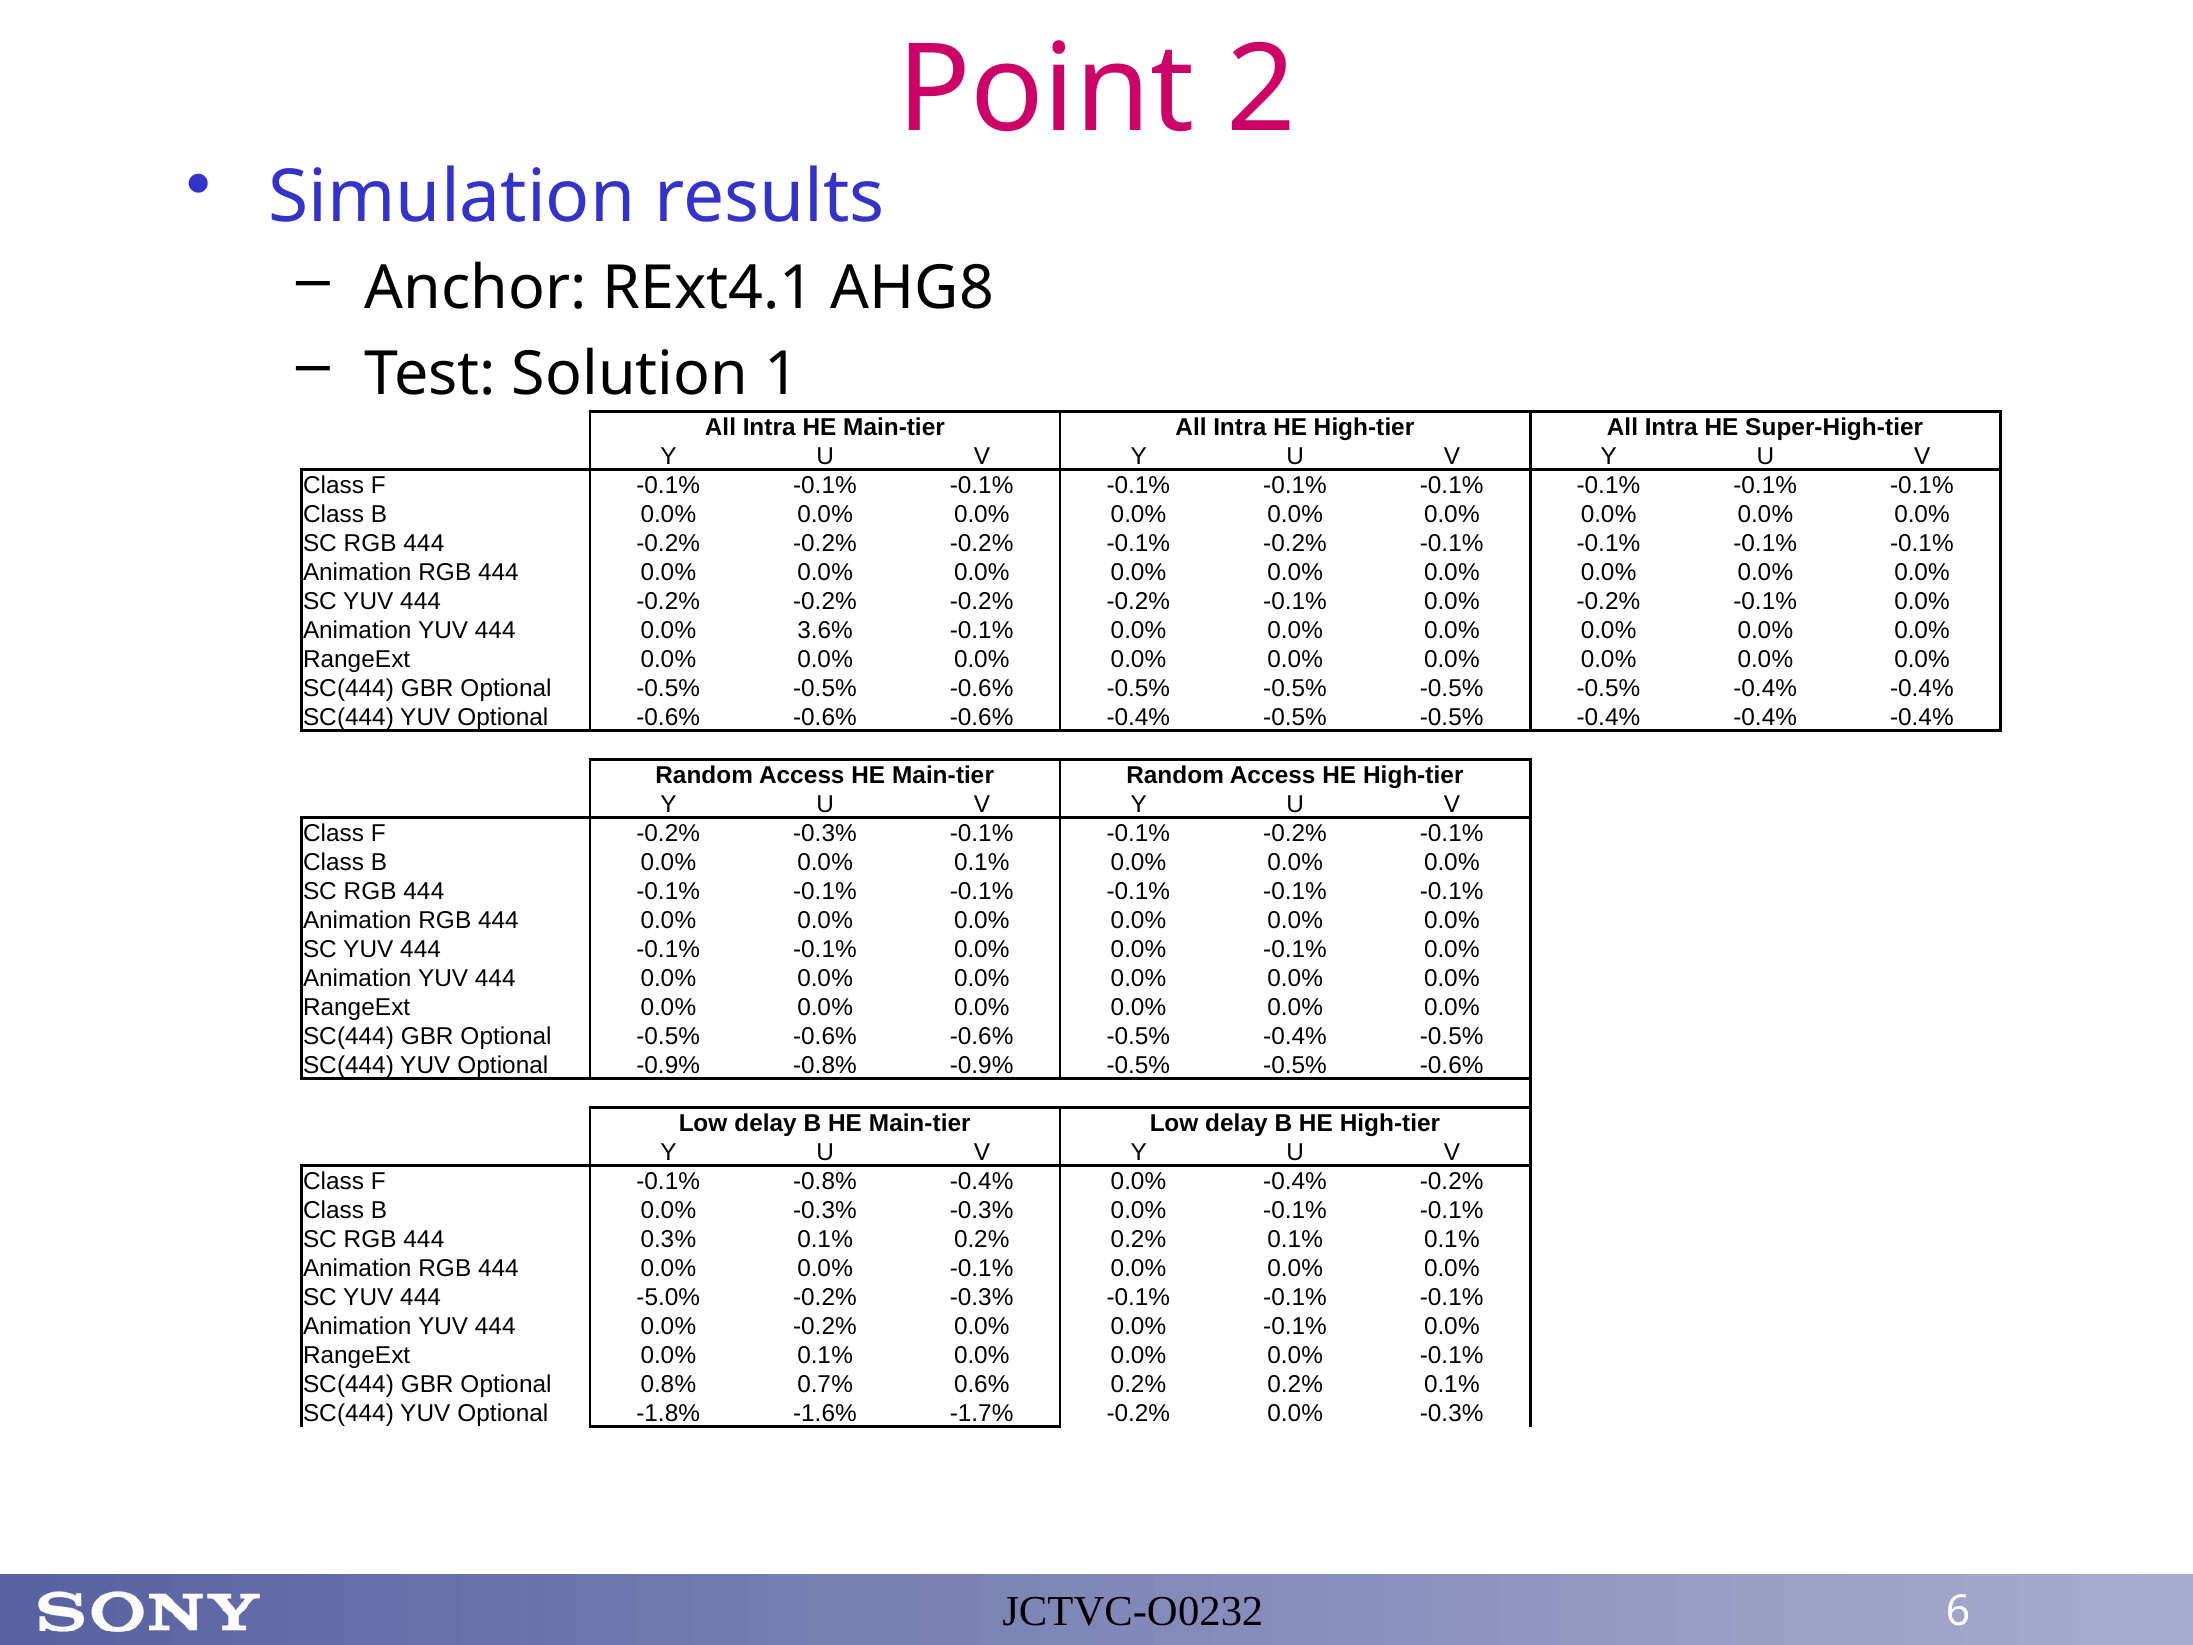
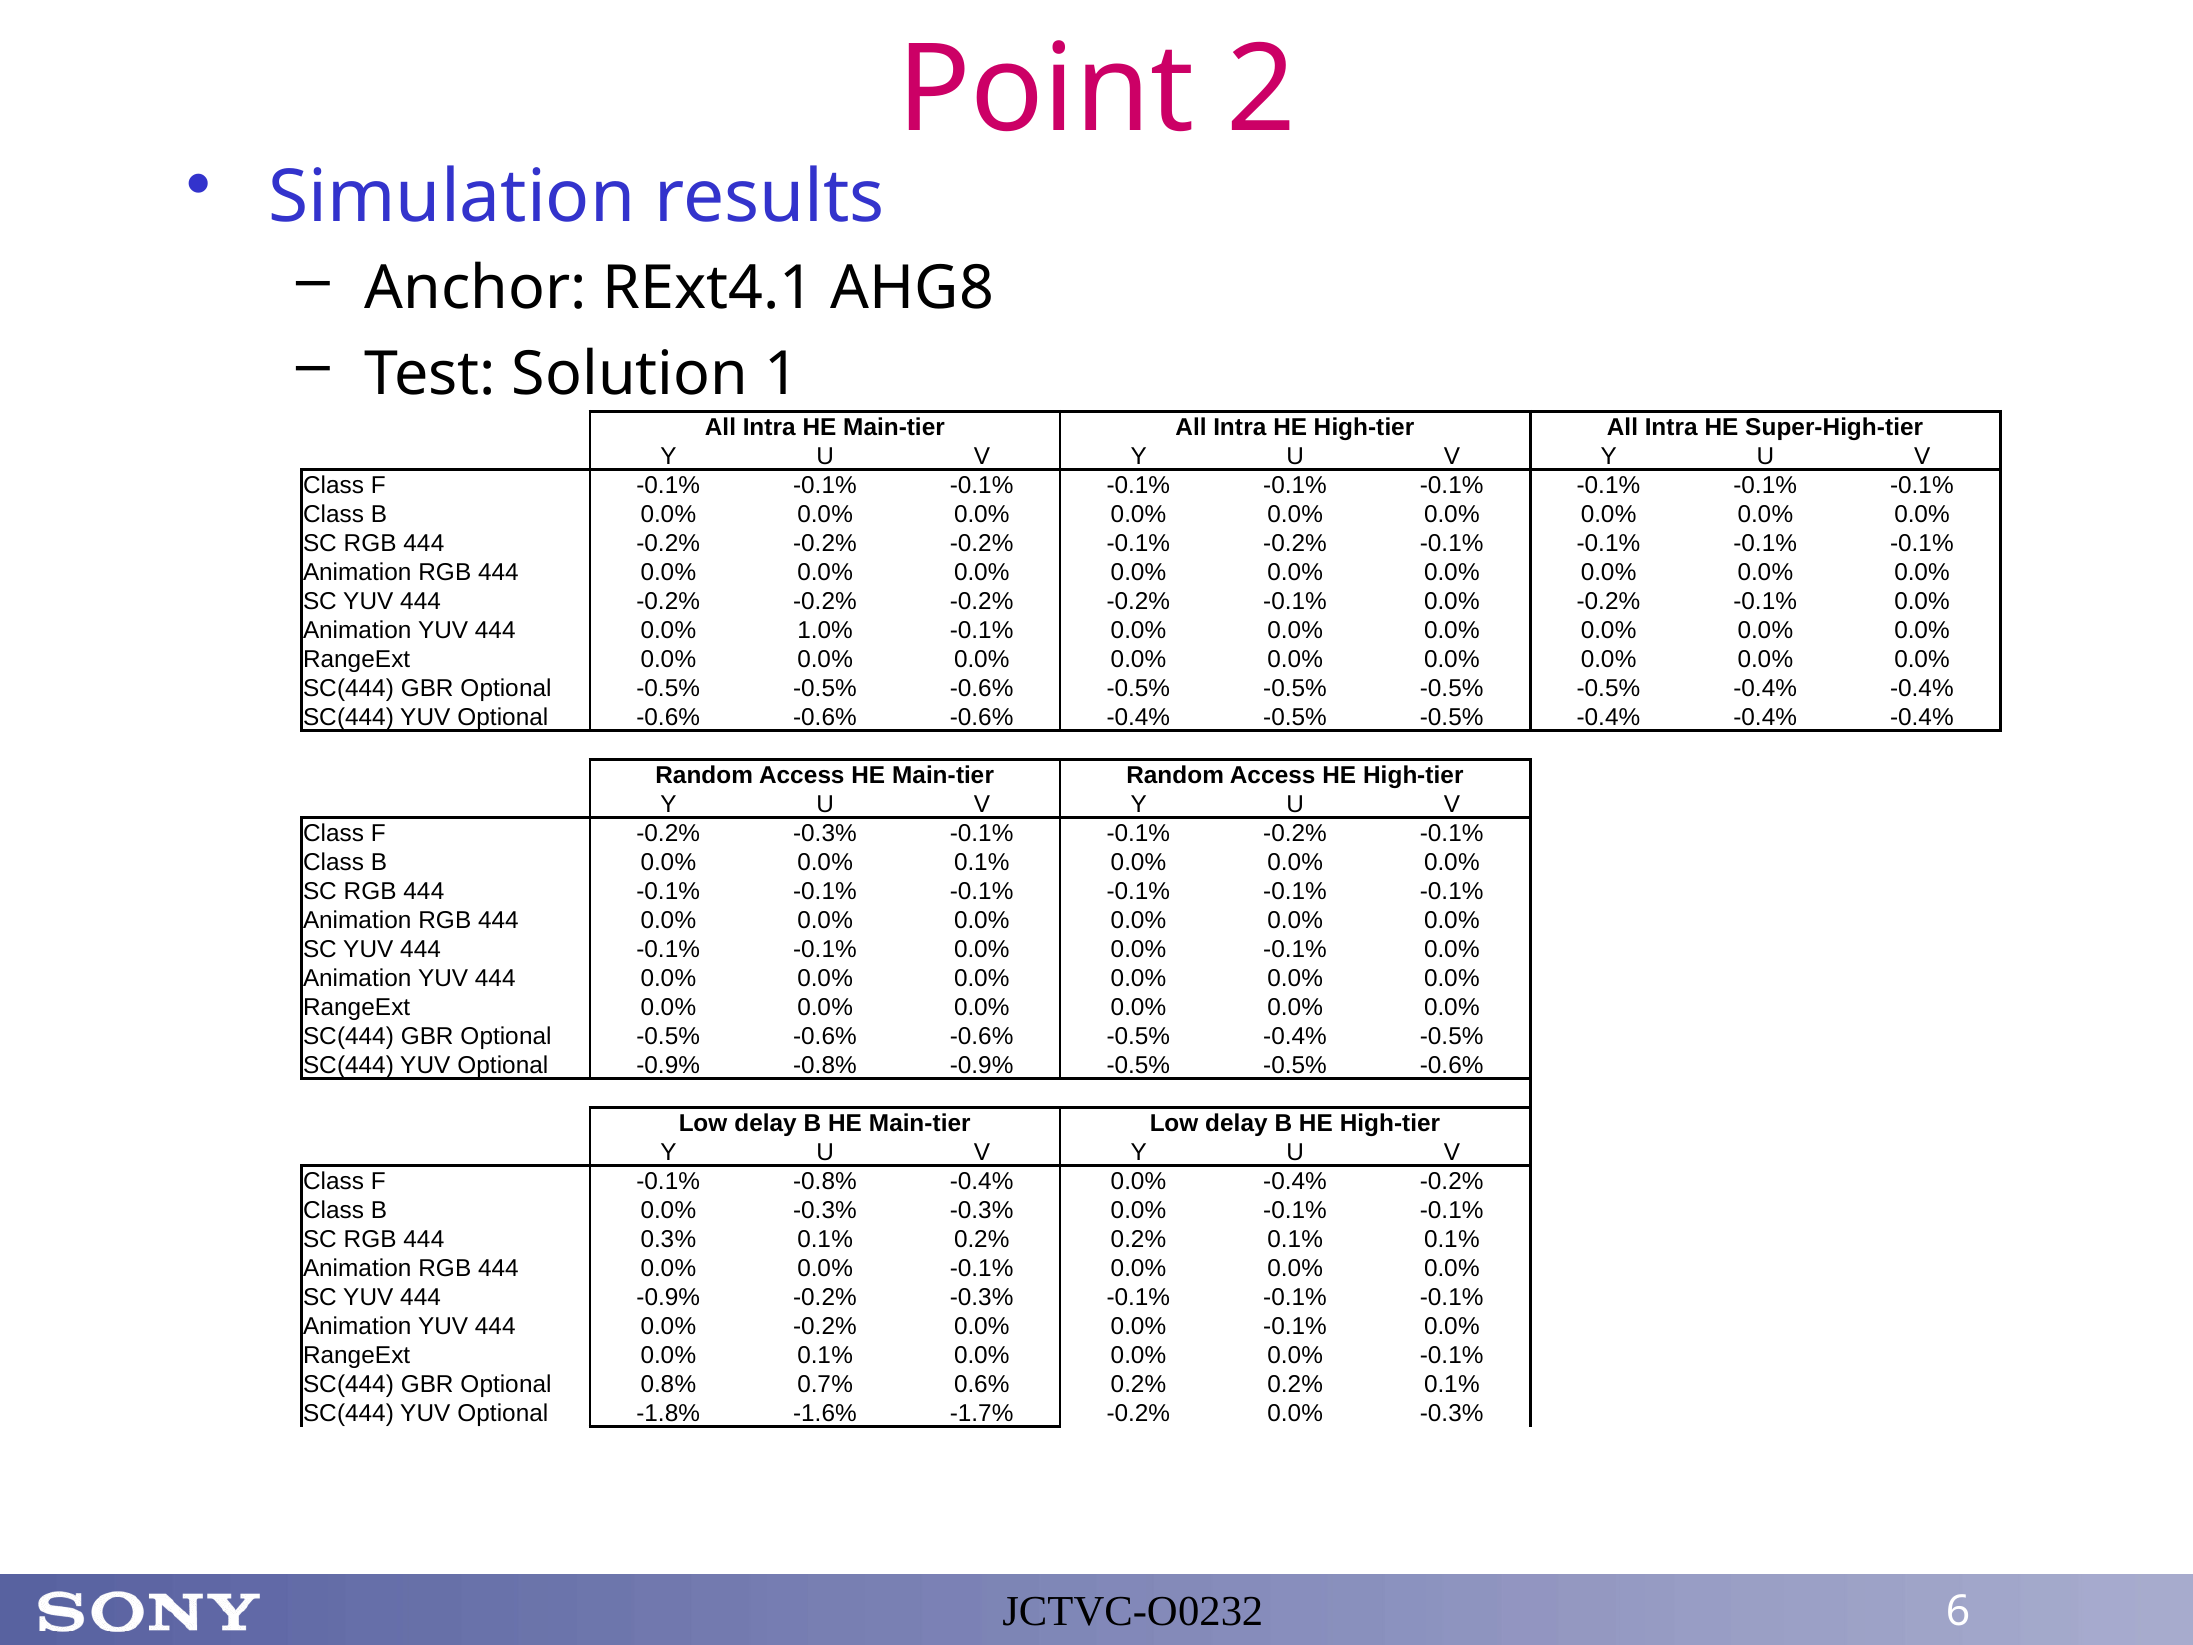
3.6%: 3.6% -> 1.0%
444 -5.0%: -5.0% -> -0.9%
